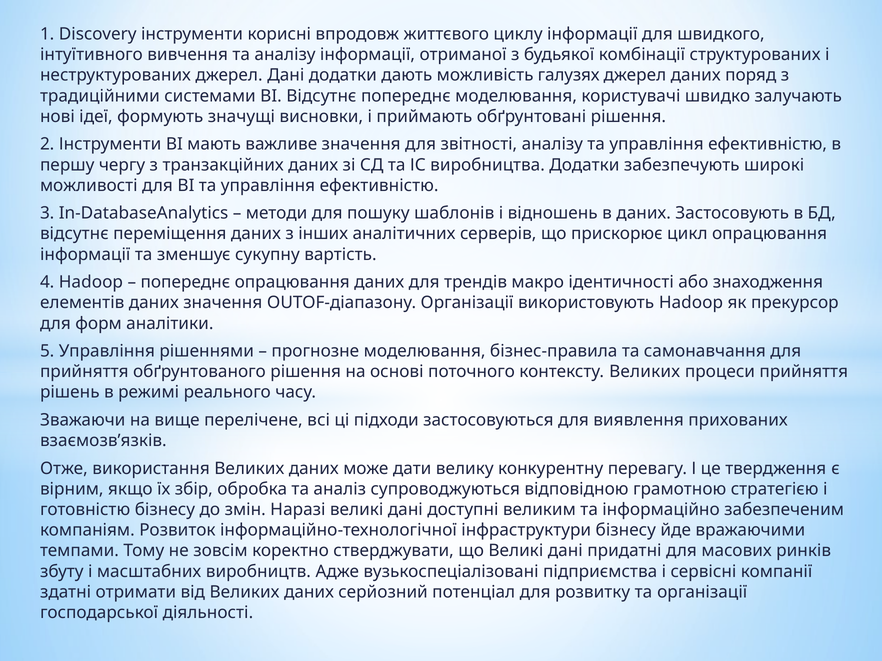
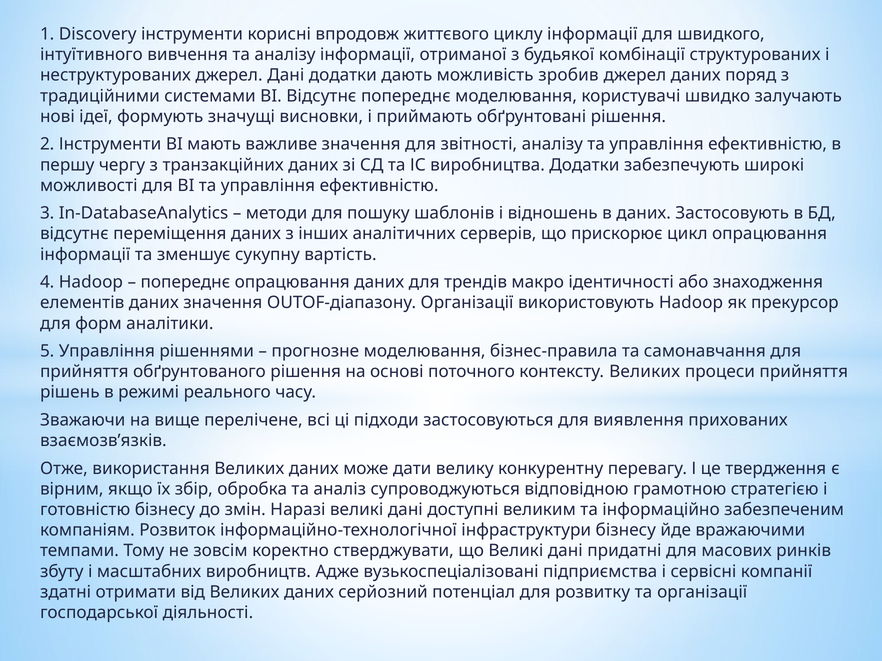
галузях: галузях -> зробив
